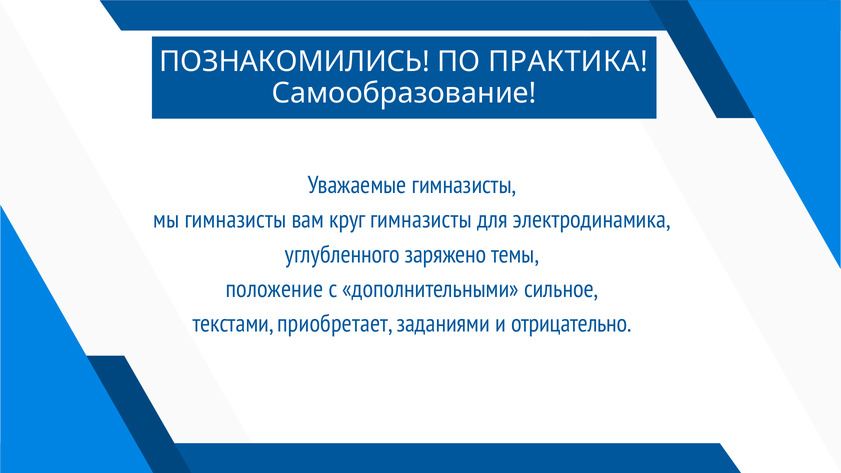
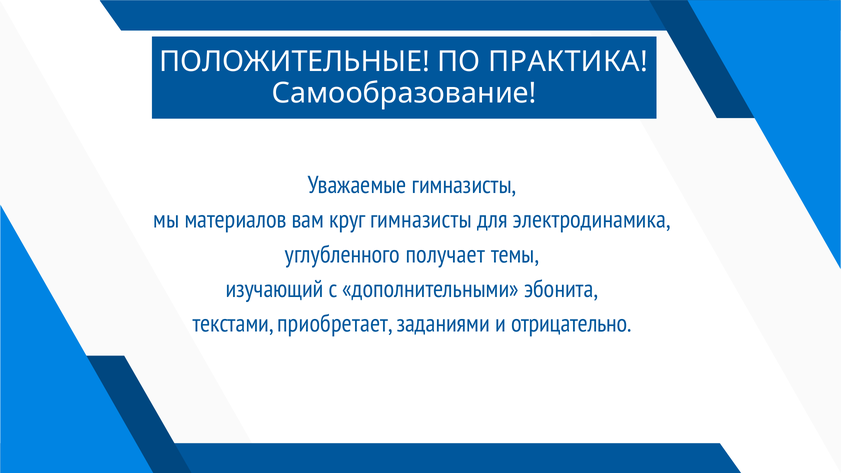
ПОЗНАКОМИЛИСЬ: ПОЗНАКОМИЛИСЬ -> ПОЛОЖИТЕЛЬНЫЕ
мы гимназисты: гимназисты -> материалов
заряжено: заряжено -> получает
положение: положение -> изучающий
сильное: сильное -> эбонита
